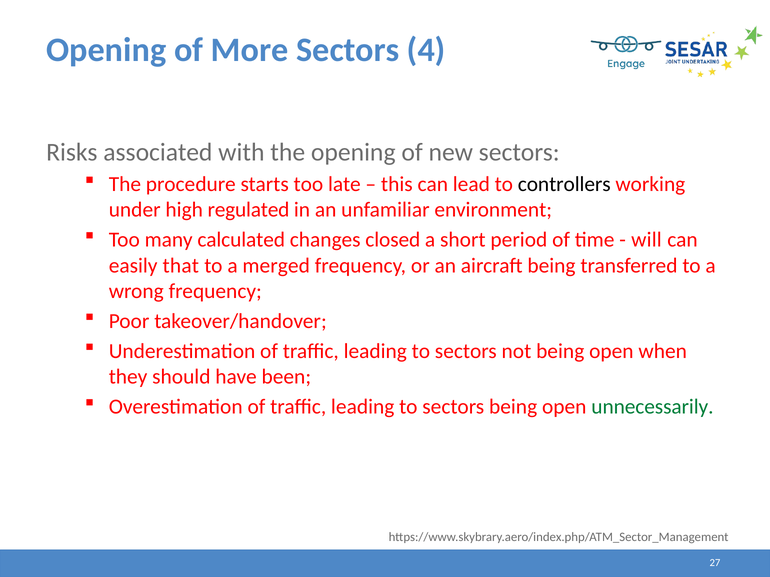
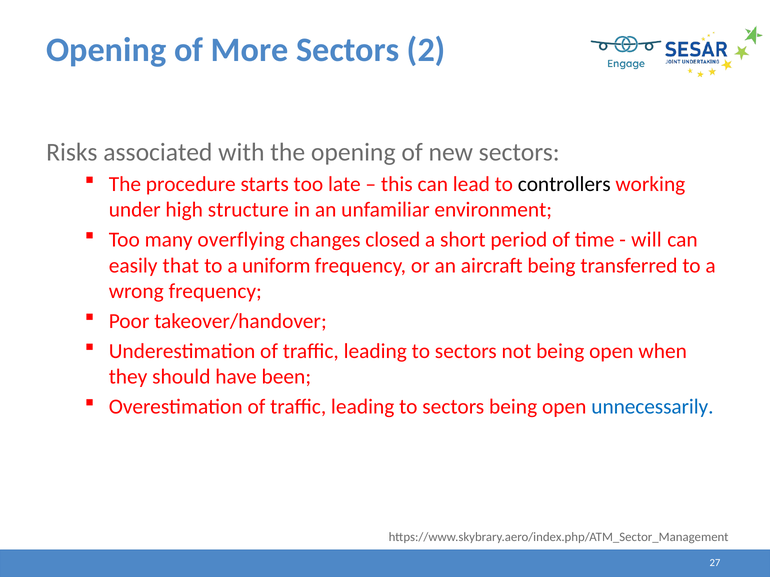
4: 4 -> 2
regulated: regulated -> structure
calculated: calculated -> overflying
merged: merged -> uniform
unnecessarily colour: green -> blue
